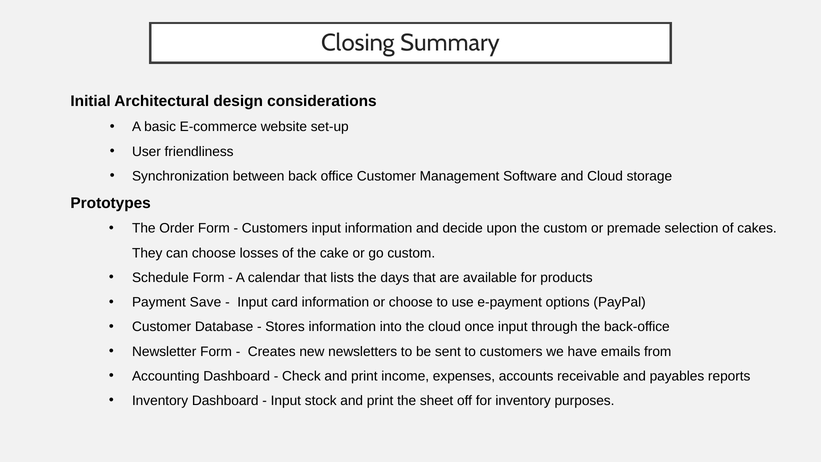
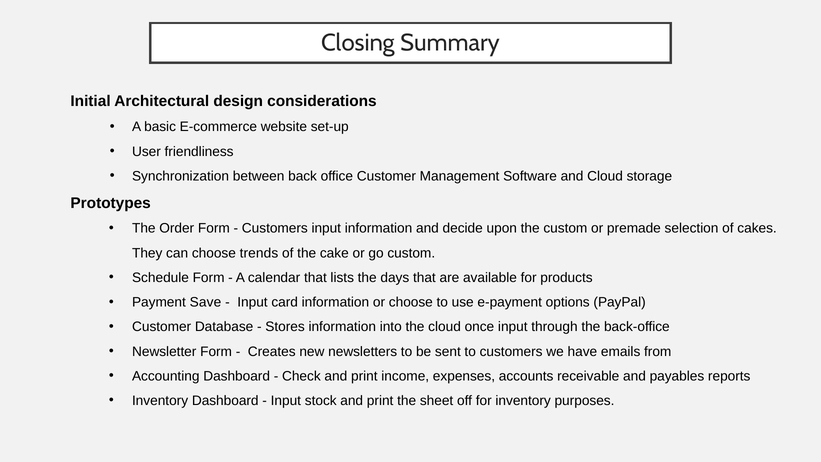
losses: losses -> trends
